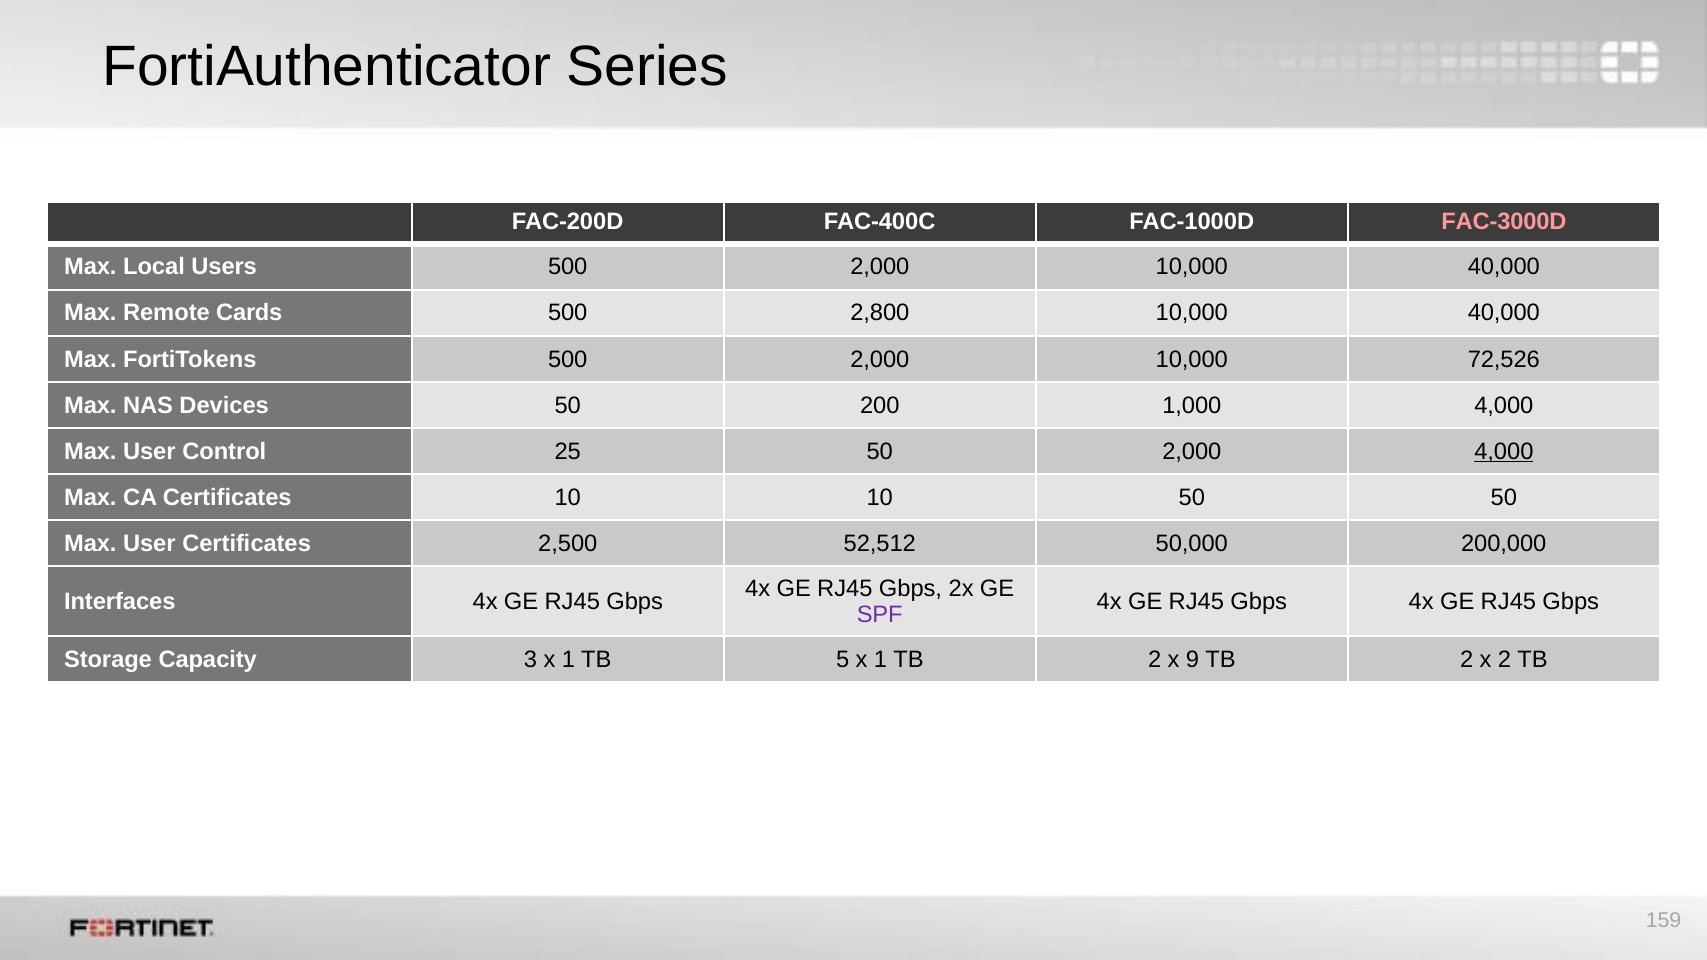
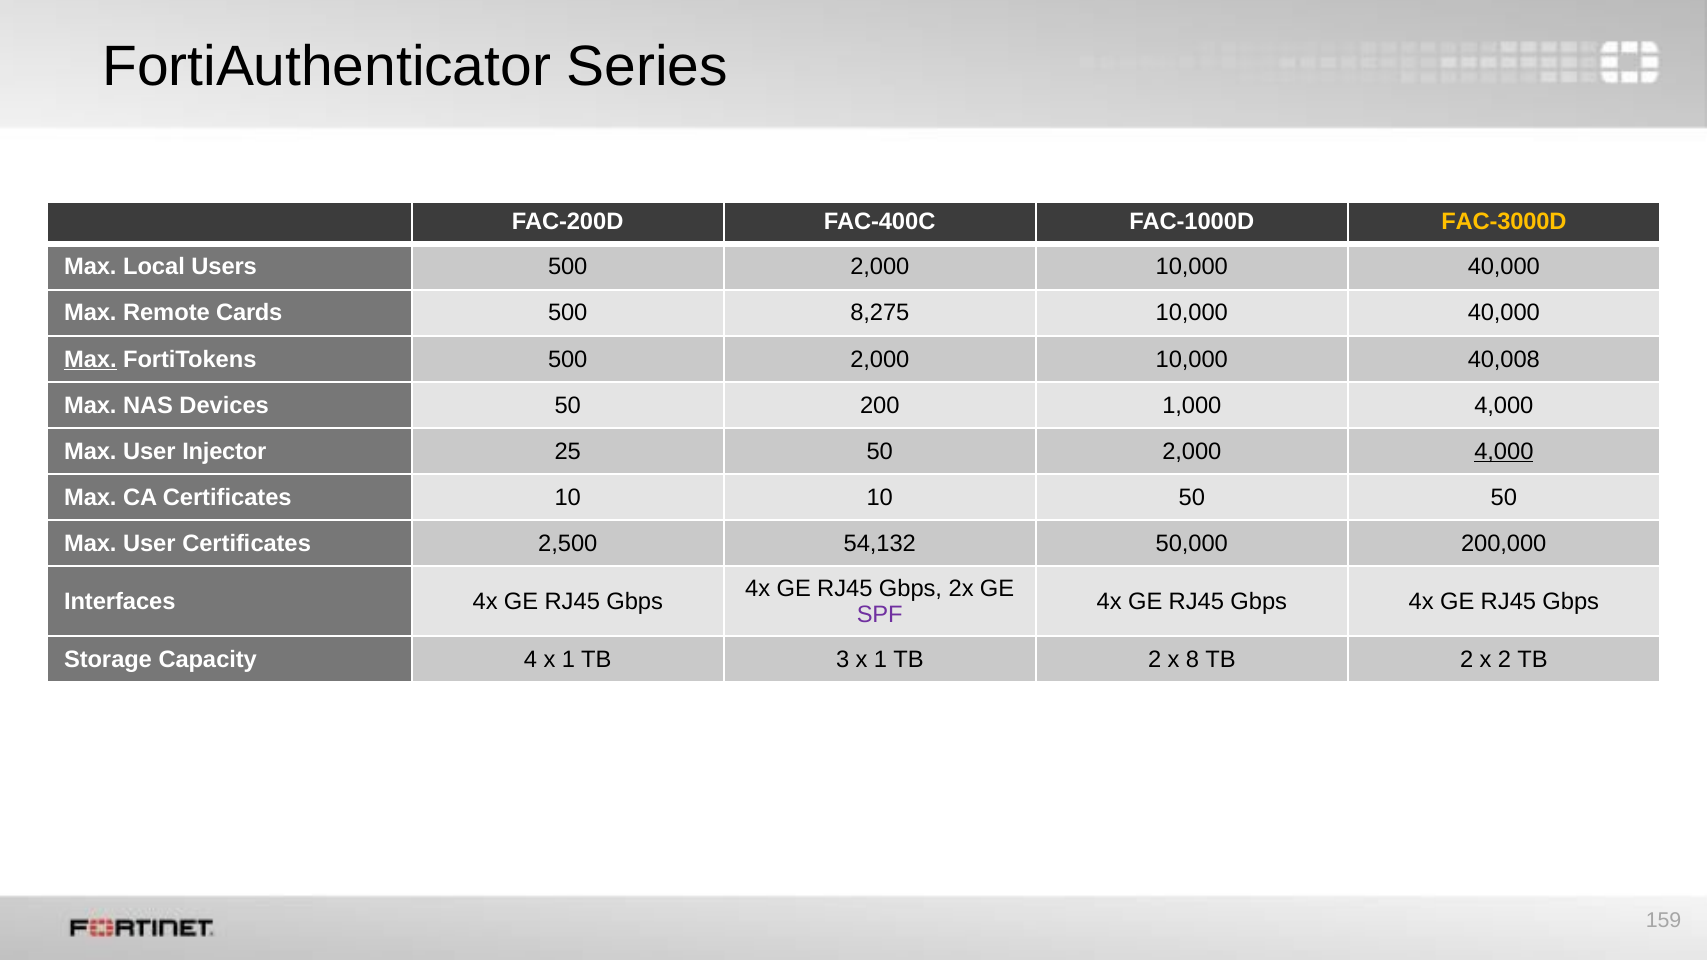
FAC-3000D colour: pink -> yellow
2,800: 2,800 -> 8,275
Max at (90, 359) underline: none -> present
72,526: 72,526 -> 40,008
Control: Control -> Injector
52,512: 52,512 -> 54,132
3: 3 -> 4
5: 5 -> 3
9: 9 -> 8
